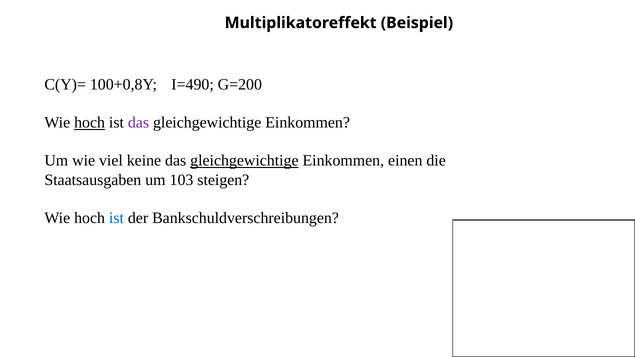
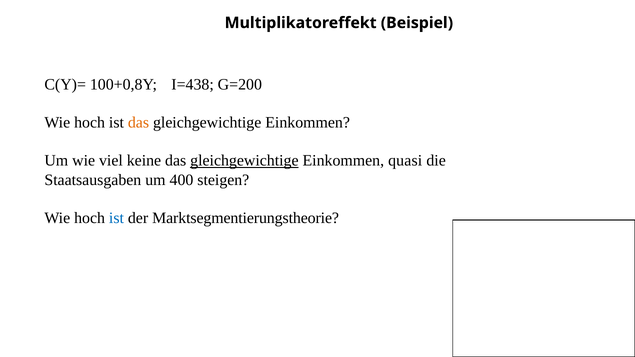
I=490: I=490 -> I=438
hoch at (90, 123) underline: present -> none
das at (138, 123) colour: purple -> orange
einen: einen -> quasi
103: 103 -> 400
Bankschuldverschreibungen: Bankschuldverschreibungen -> Marktsegmentierungstheorie
